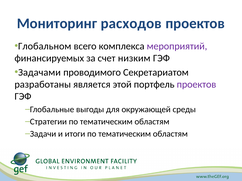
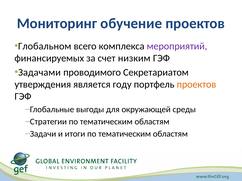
расходов: расходов -> обучение
разработаны: разработаны -> утверждения
этой: этой -> году
проектов at (196, 85) colour: purple -> orange
